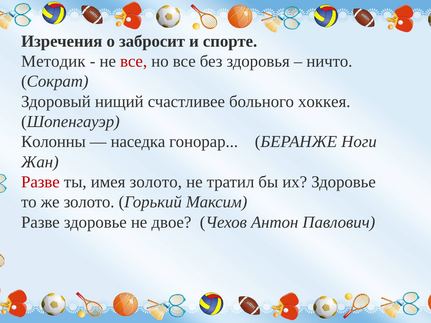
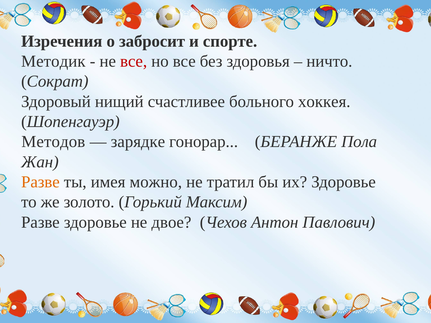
Колонны: Колонны -> Методов
наседка: наседка -> зарядке
Ноги: Ноги -> Пола
Разве at (40, 182) colour: red -> orange
имея золото: золото -> можно
